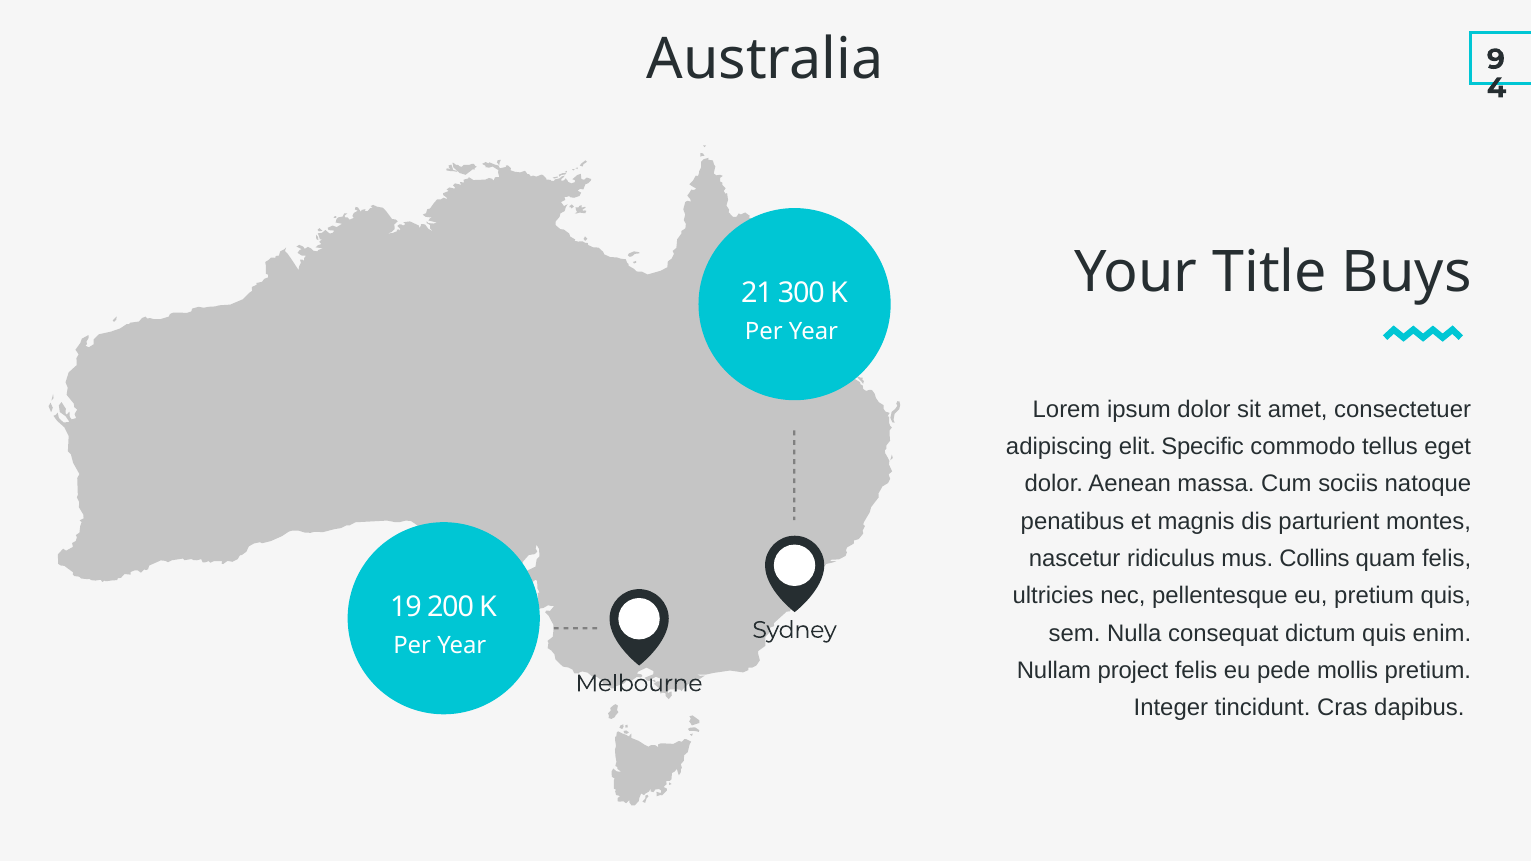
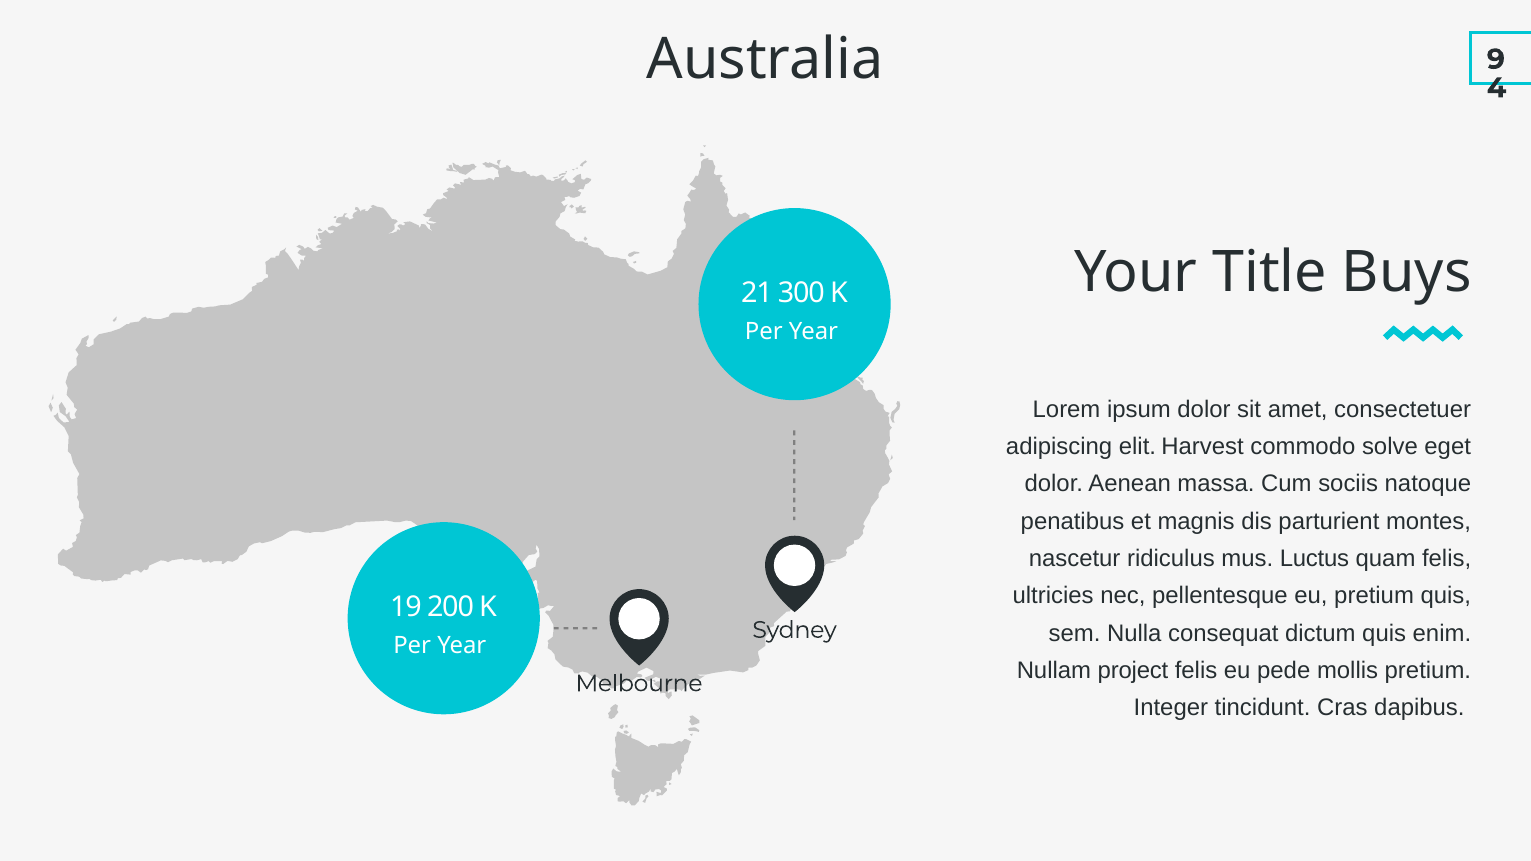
Specific: Specific -> Harvest
tellus: tellus -> solve
Collins: Collins -> Luctus
